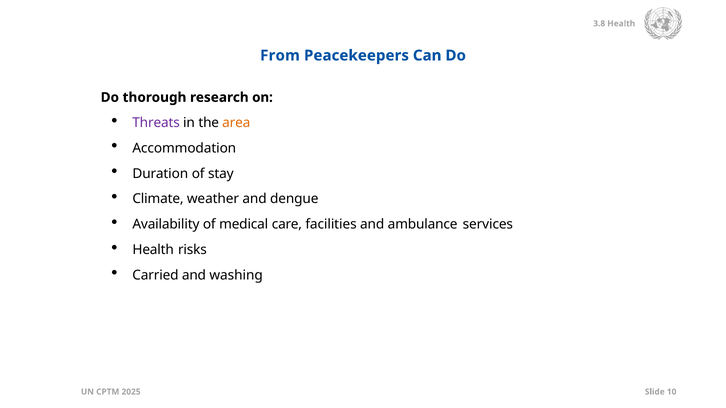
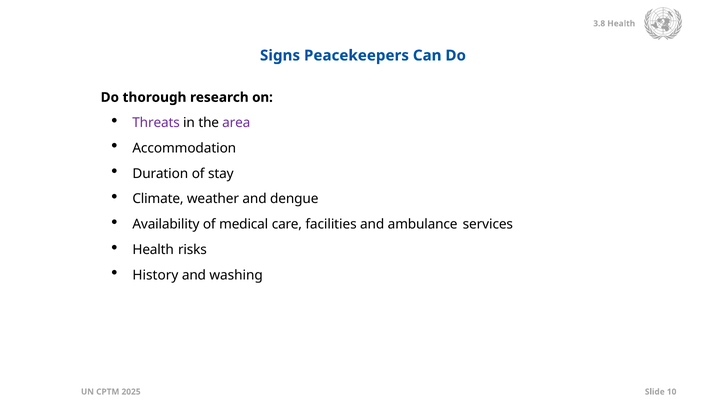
From: From -> Signs
area colour: orange -> purple
Carried: Carried -> History
